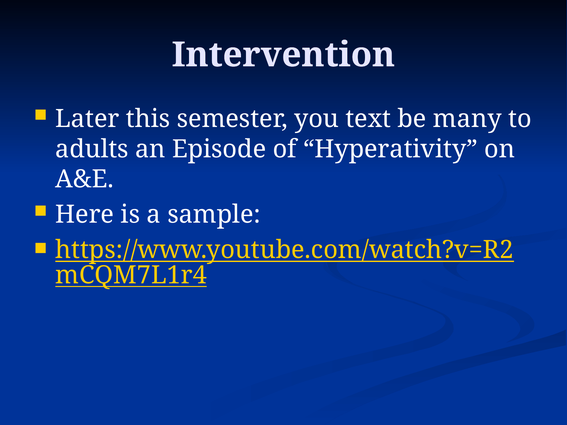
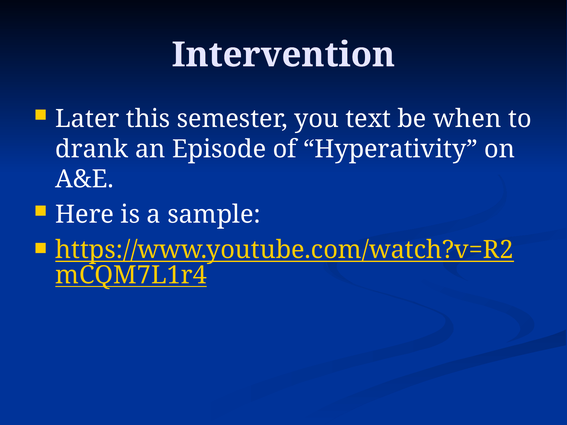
many: many -> when
adults: adults -> drank
